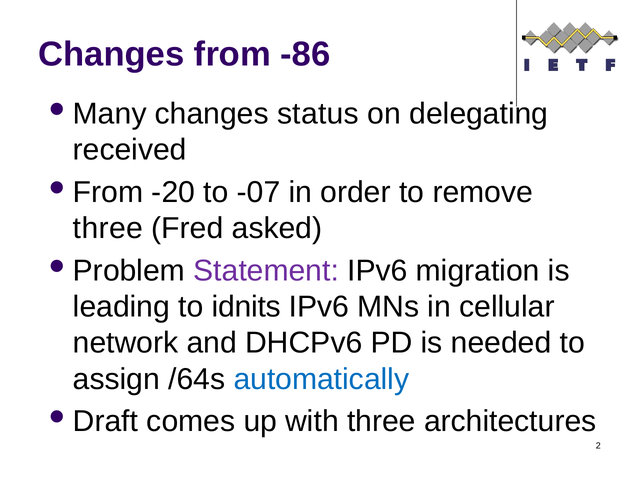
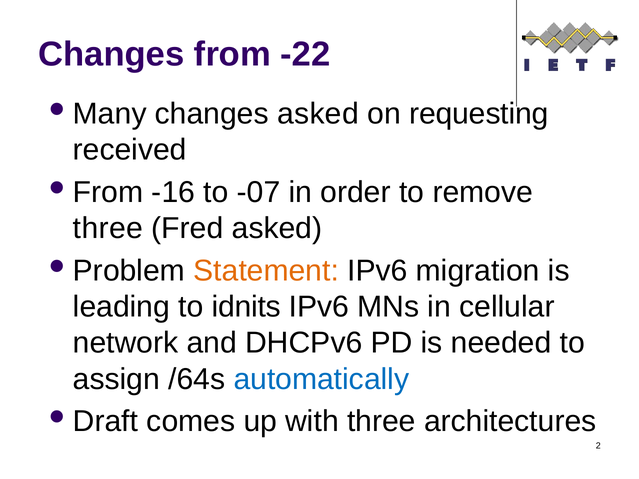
-86: -86 -> -22
changes status: status -> asked
delegating: delegating -> requesting
-20: -20 -> -16
Statement colour: purple -> orange
